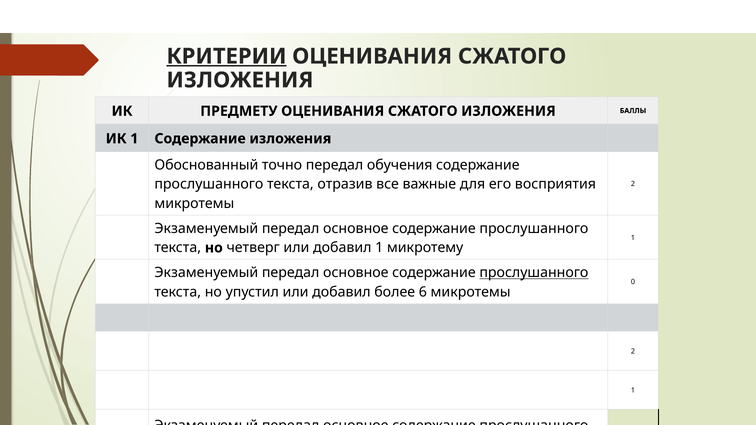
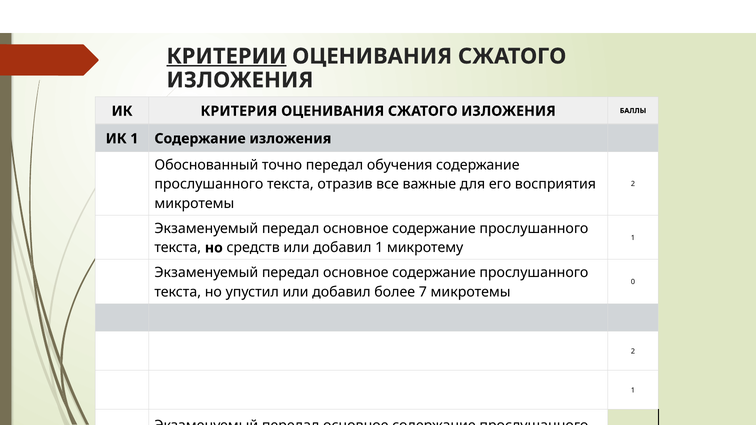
ПРЕДМЕТУ: ПРЕДМЕТУ -> КРИТЕРИЯ
четверг: четверг -> средств
прослушанного at (534, 273) underline: present -> none
6: 6 -> 7
